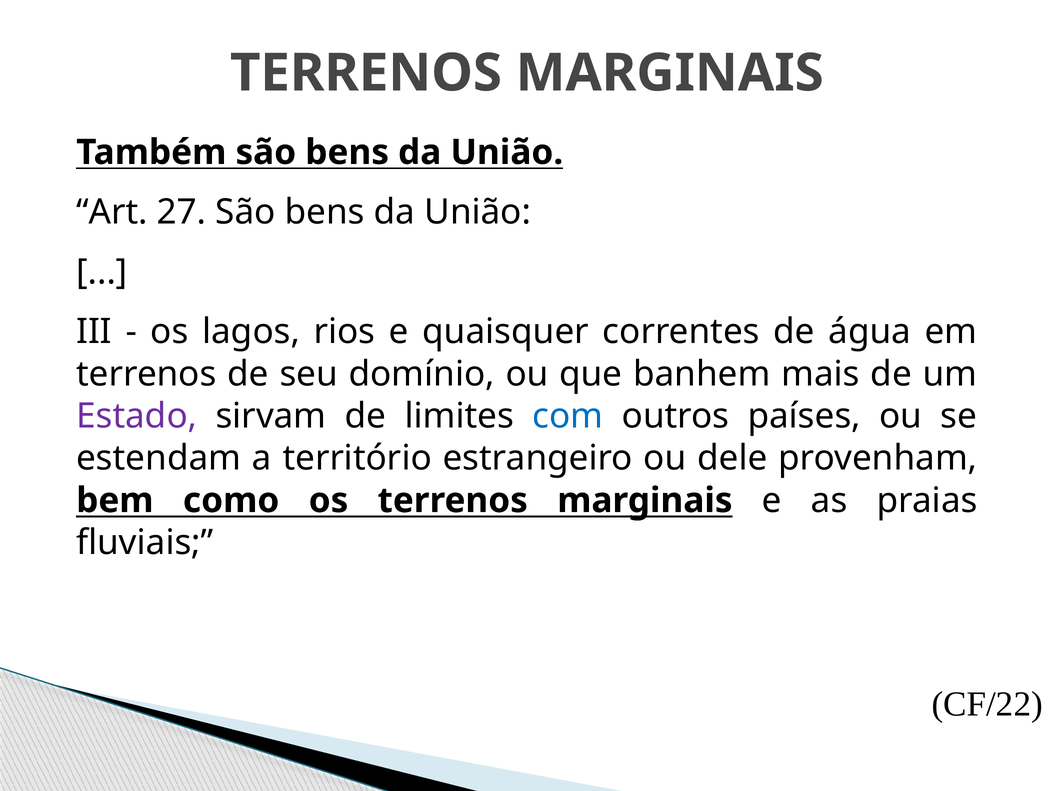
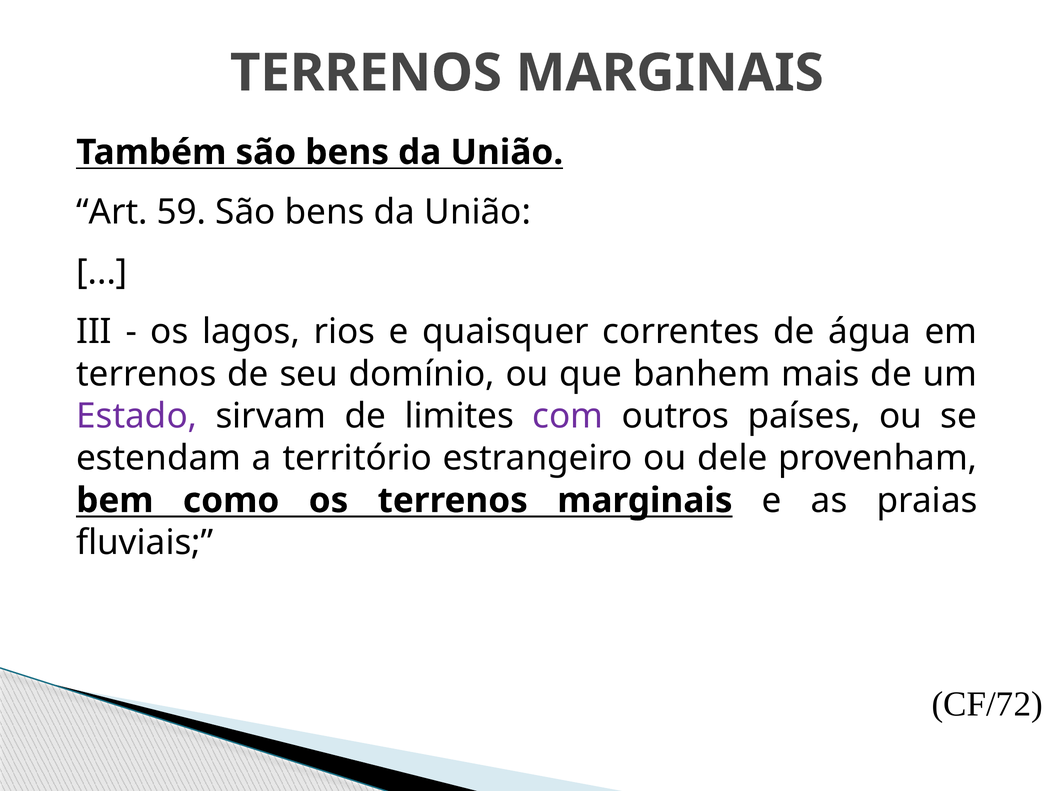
27: 27 -> 59
com colour: blue -> purple
CF/22: CF/22 -> CF/72
